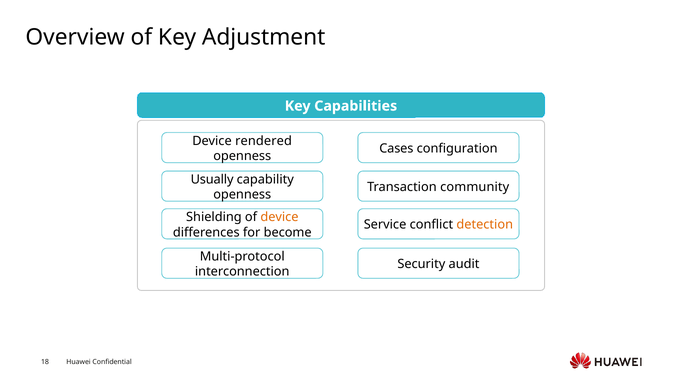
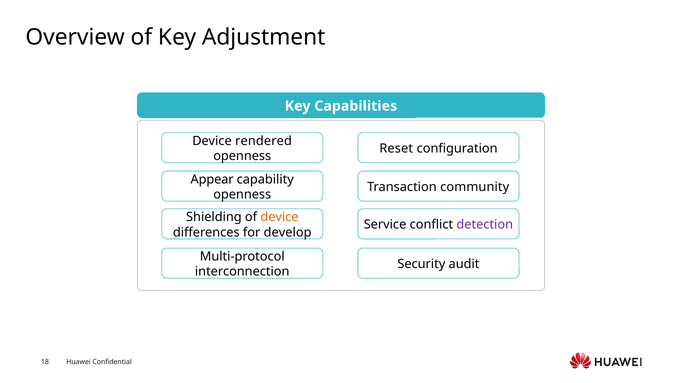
Cases: Cases -> Reset
Usually: Usually -> Appear
detection colour: orange -> purple
become: become -> develop
